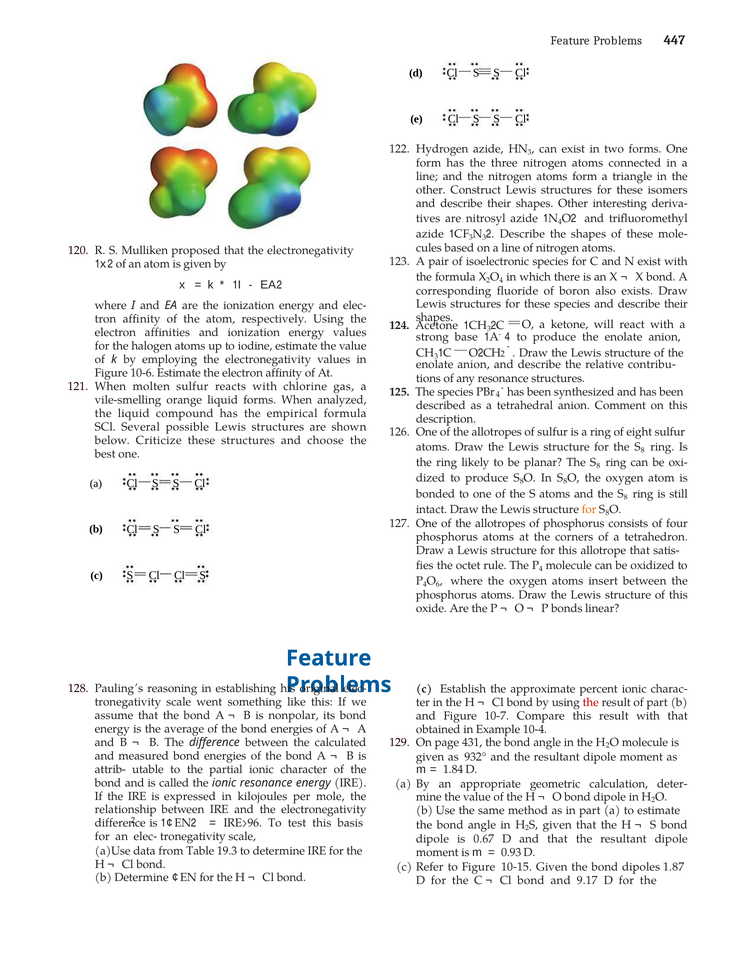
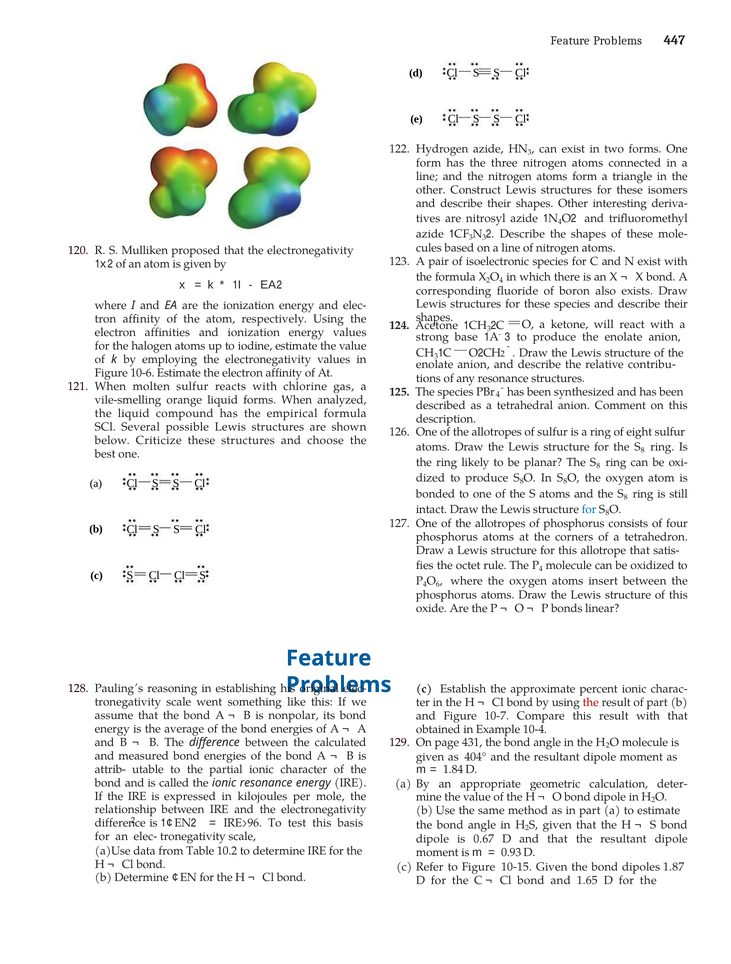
4 at (507, 337): 4 -> 3
for at (589, 509) colour: orange -> blue
932°: 932° -> 404°
19.3: 19.3 -> 10.2
9.17: 9.17 -> 1.65
